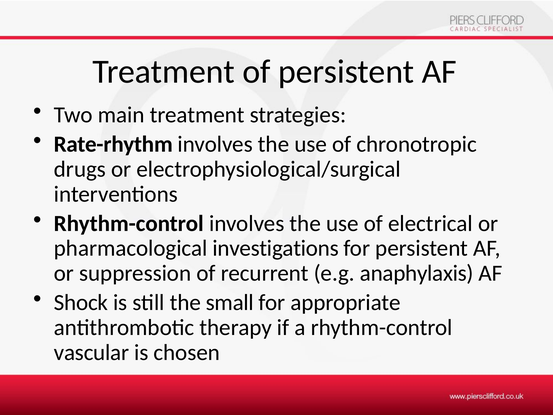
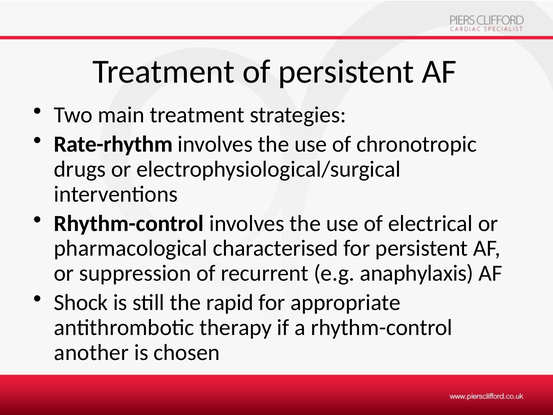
investigations: investigations -> characterised
small: small -> rapid
vascular: vascular -> another
